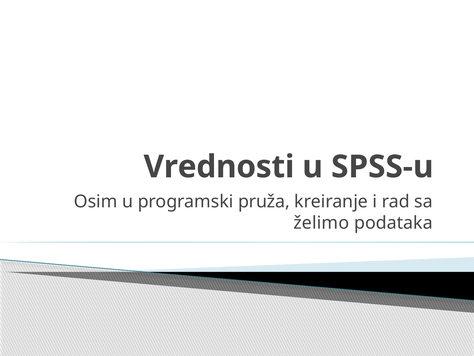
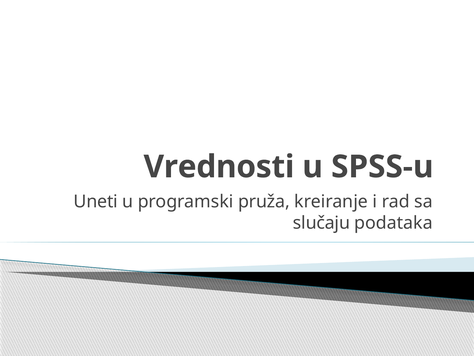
Osim: Osim -> Uneti
želimo: želimo -> slučaju
